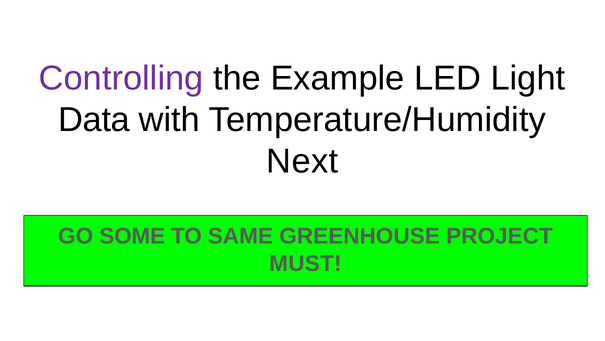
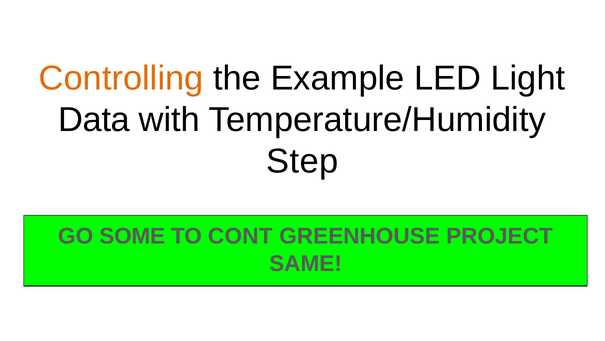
Controlling colour: purple -> orange
Next: Next -> Step
SAME: SAME -> CONT
MUST: MUST -> SAME
